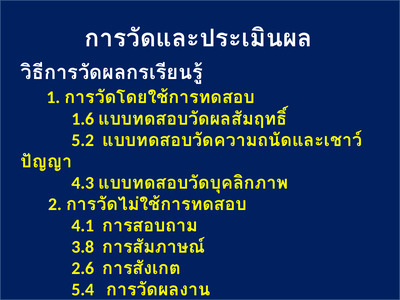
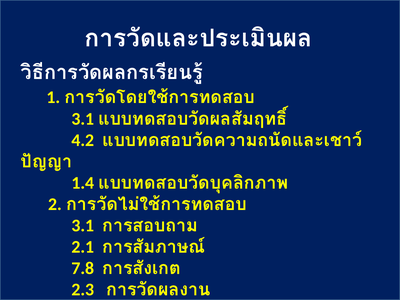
1.6 at (83, 119): 1.6 -> 3.1
5.2: 5.2 -> 4.2
4.3: 4.3 -> 1.4
4.1 at (83, 226): 4.1 -> 3.1
3.8: 3.8 -> 2.1
2.6: 2.6 -> 7.8
5.4: 5.4 -> 2.3
